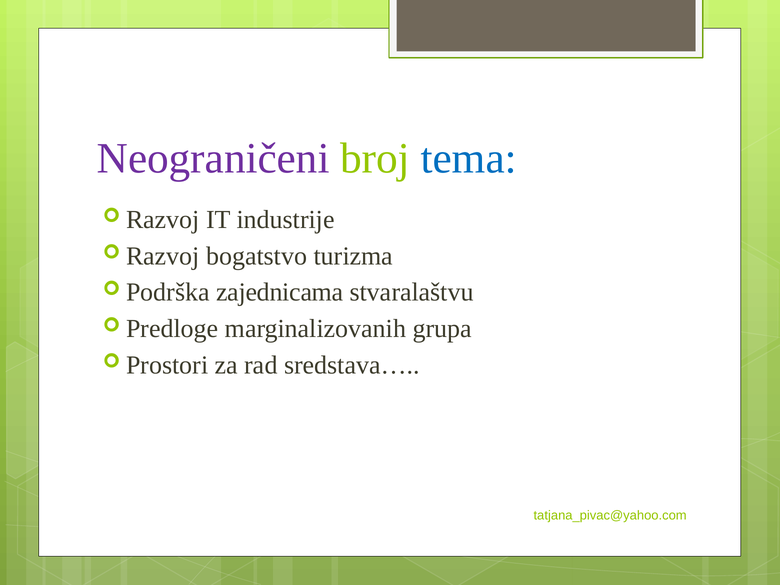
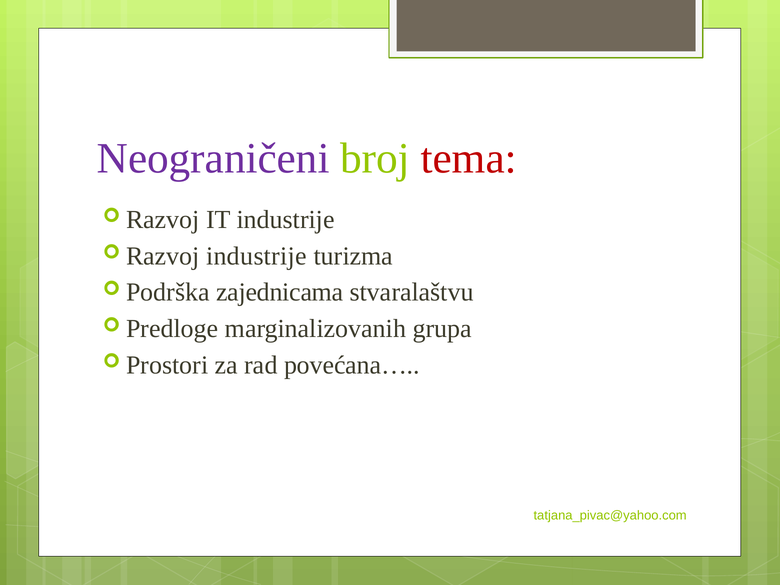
tema colour: blue -> red
Razvoj bogatstvo: bogatstvo -> industrije
sredstava…: sredstava… -> povećana…
